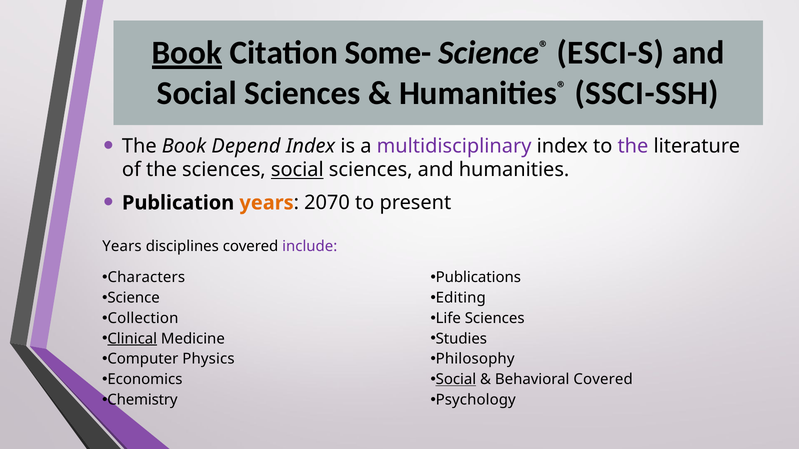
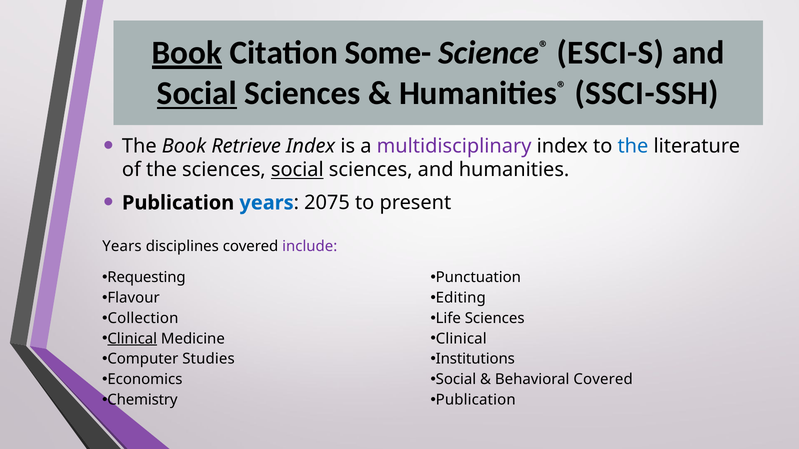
Social at (197, 94) underline: none -> present
Depend: Depend -> Retrieve
the at (633, 146) colour: purple -> blue
years at (267, 203) colour: orange -> blue
2070: 2070 -> 2075
Characters: Characters -> Requesting
Publications: Publications -> Punctuation
Science: Science -> Flavour
Studies at (461, 339): Studies -> Clinical
Physics: Physics -> Studies
Philosophy: Philosophy -> Institutions
Social at (456, 380) underline: present -> none
Psychology at (476, 400): Psychology -> Publication
